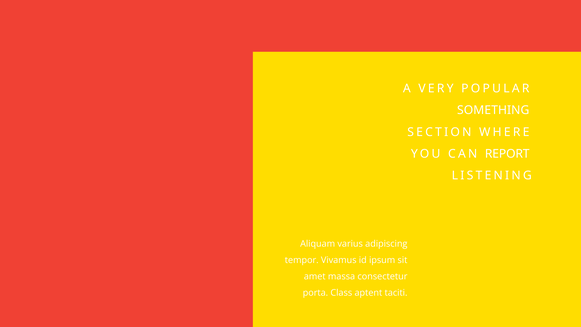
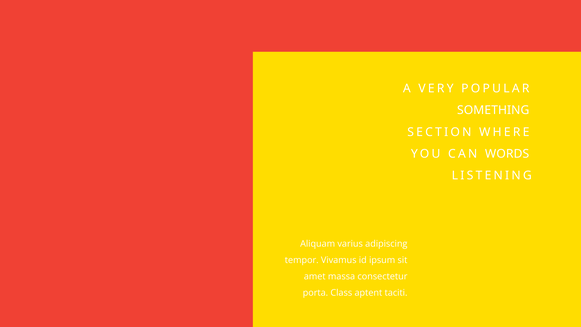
REPORT: REPORT -> WORDS
